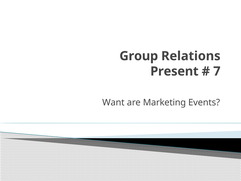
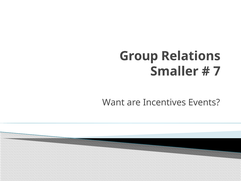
Present: Present -> Smaller
Marketing: Marketing -> Incentives
